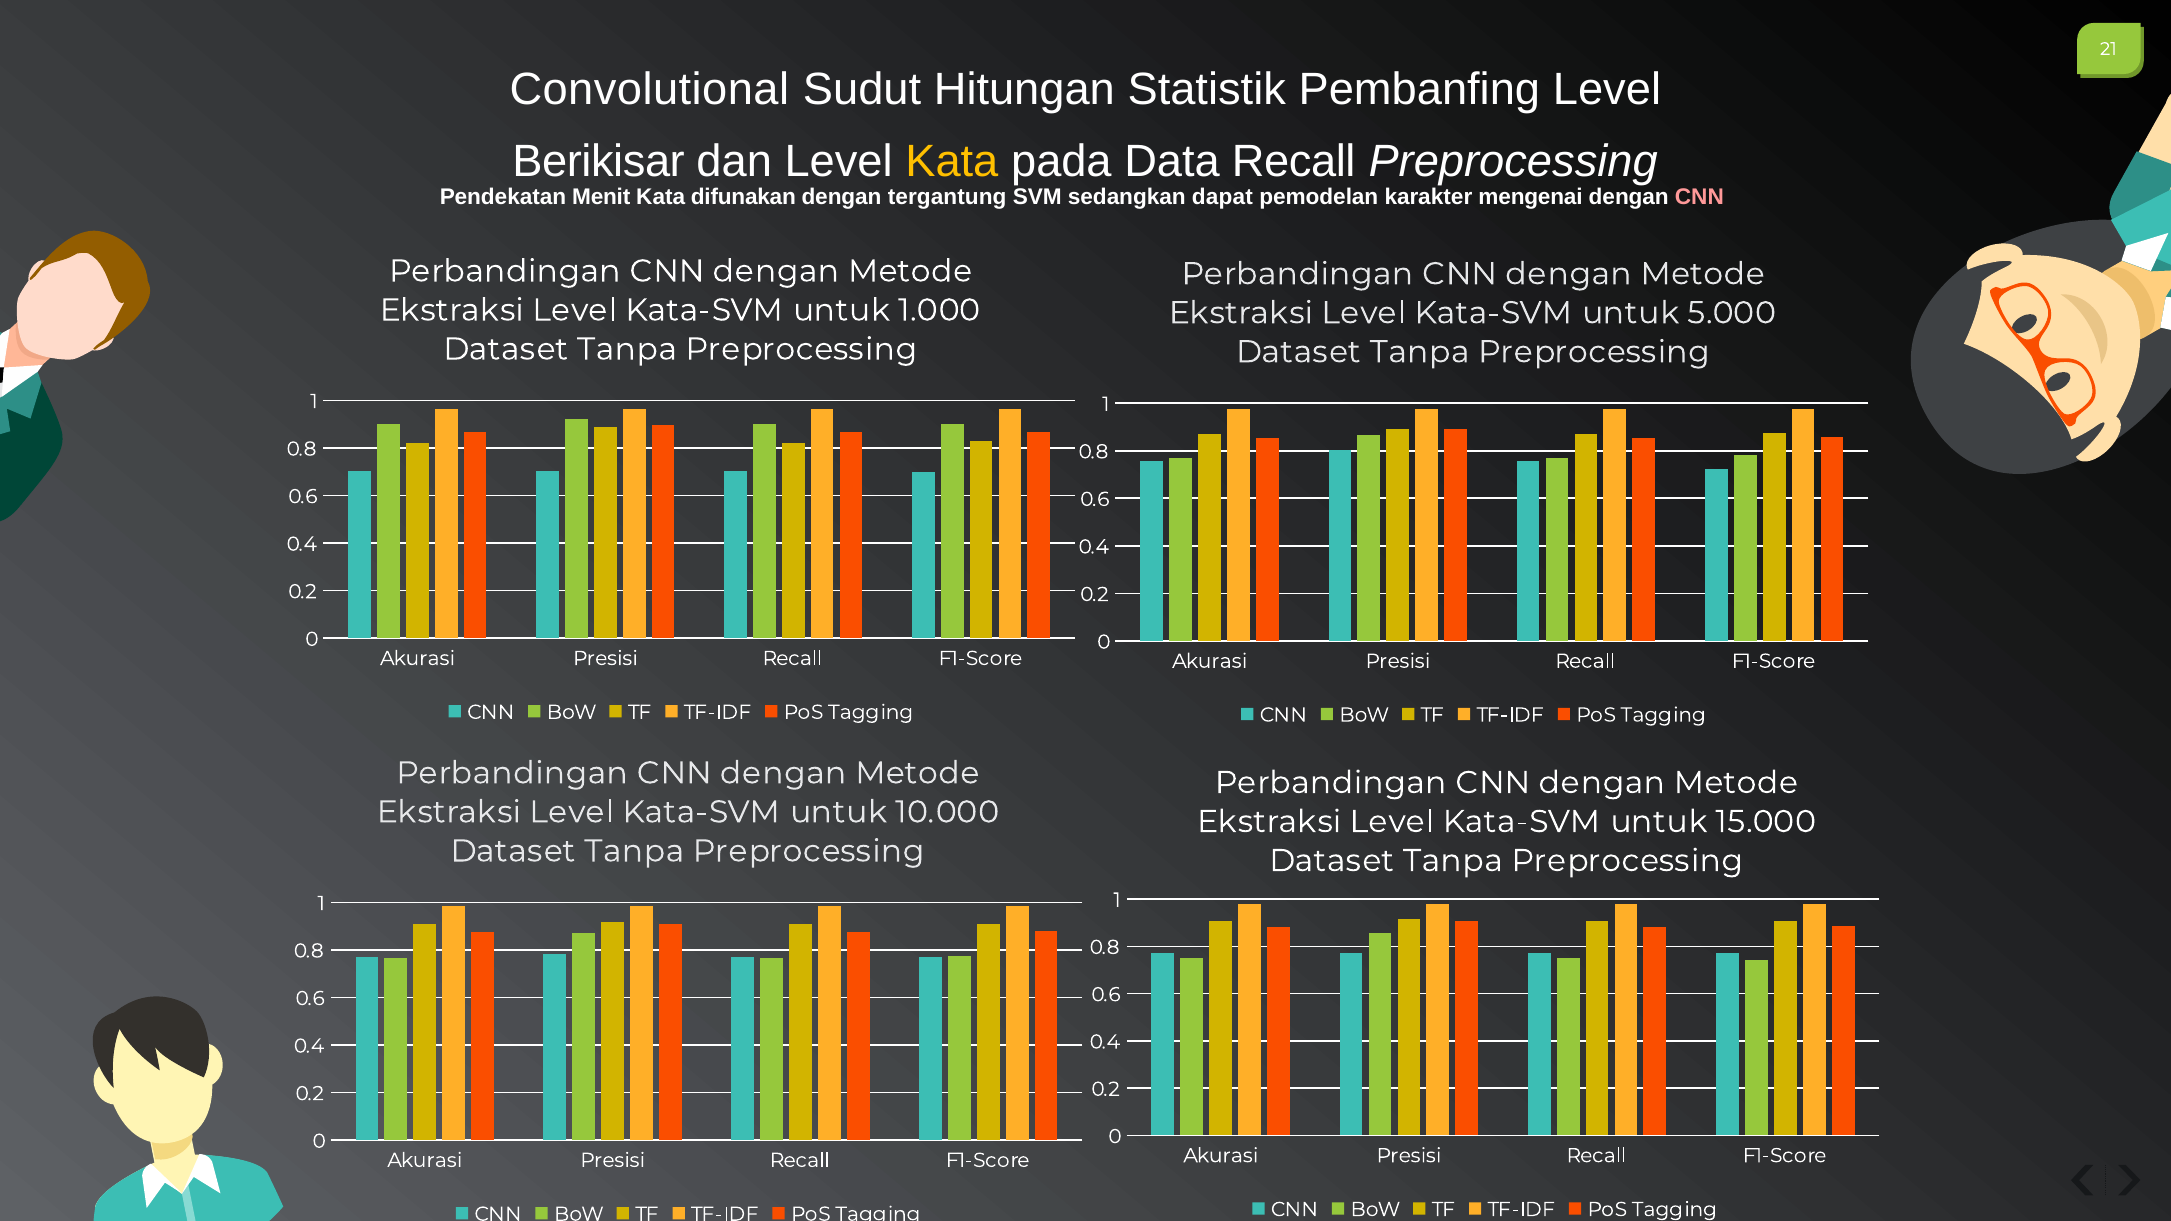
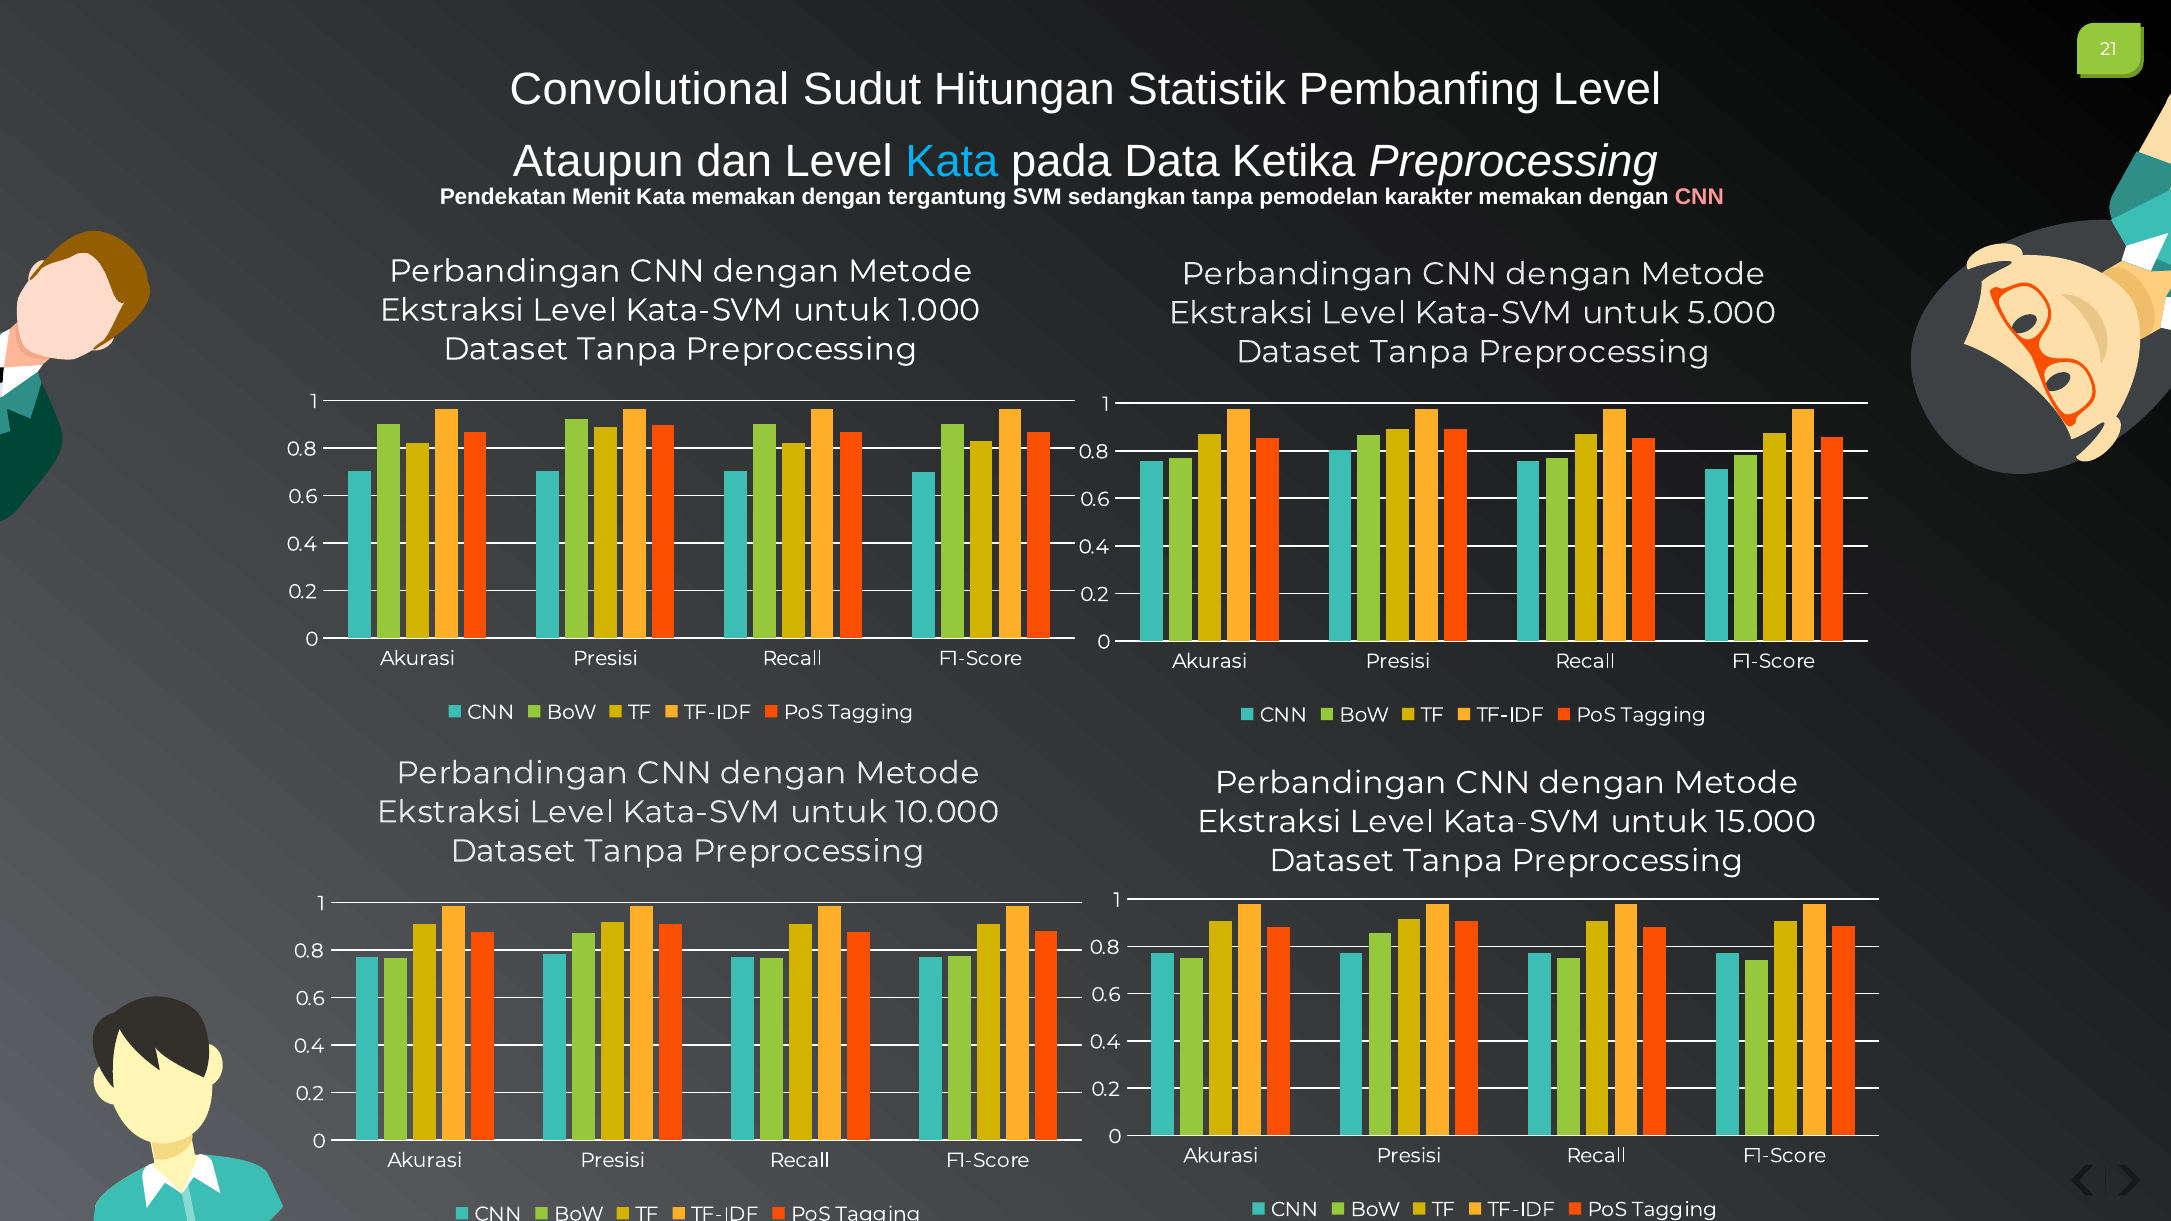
Berikisar: Berikisar -> Ataupun
Kata at (952, 162) colour: yellow -> light blue
Data Recall: Recall -> Ketika
Kata difunakan: difunakan -> memakan
sedangkan dapat: dapat -> tanpa
karakter mengenai: mengenai -> memakan
